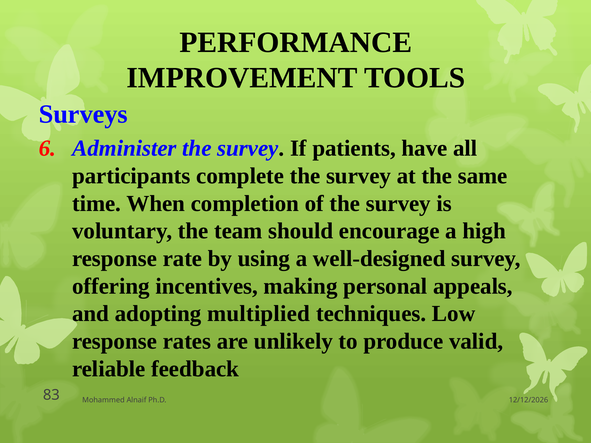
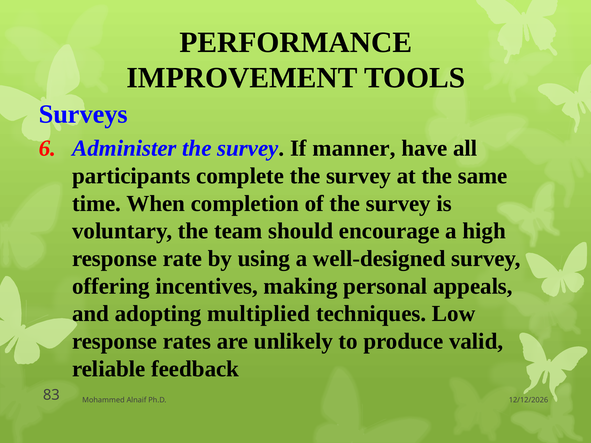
patients: patients -> manner
